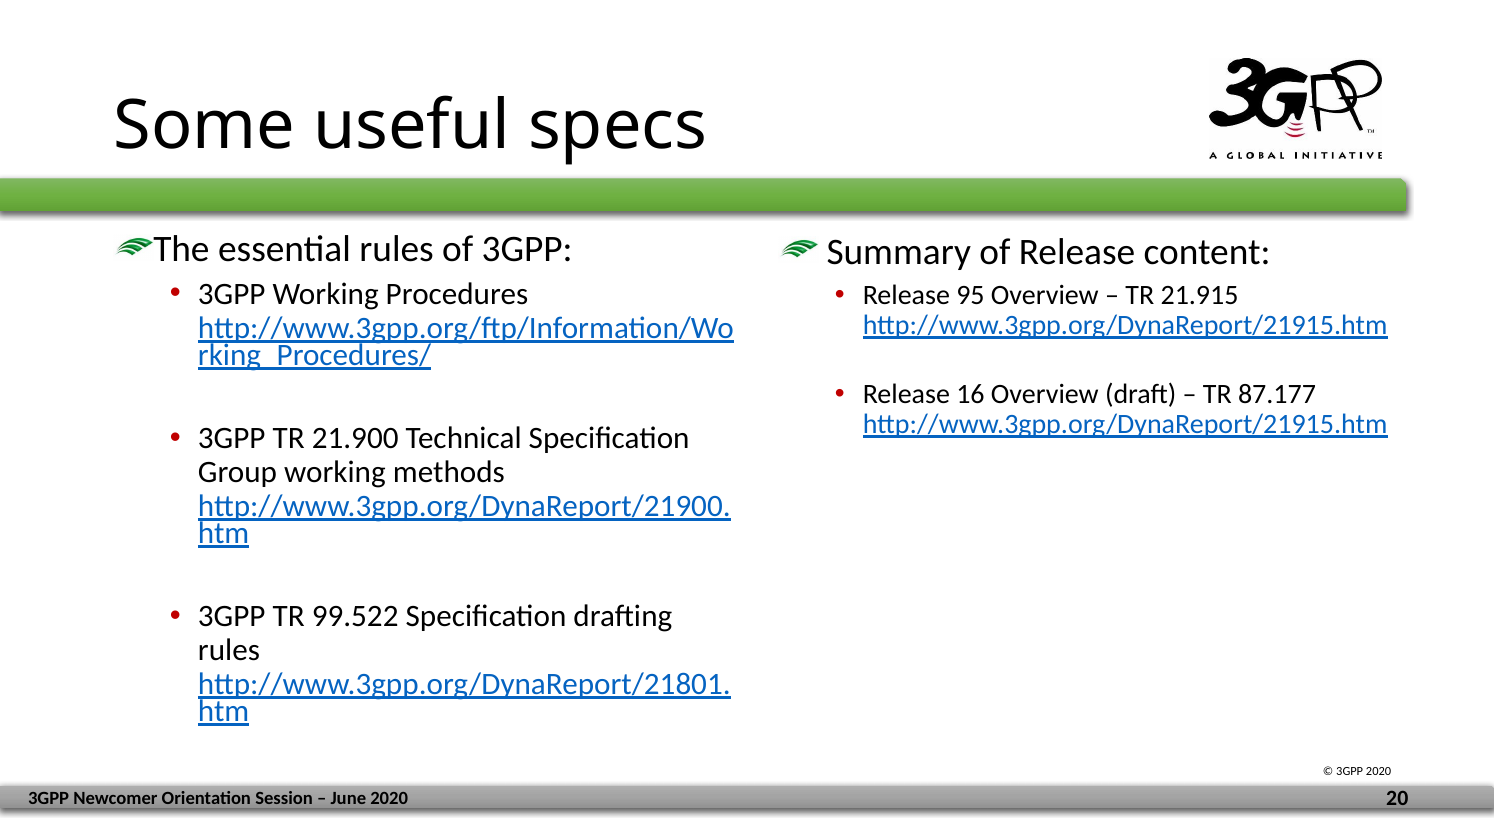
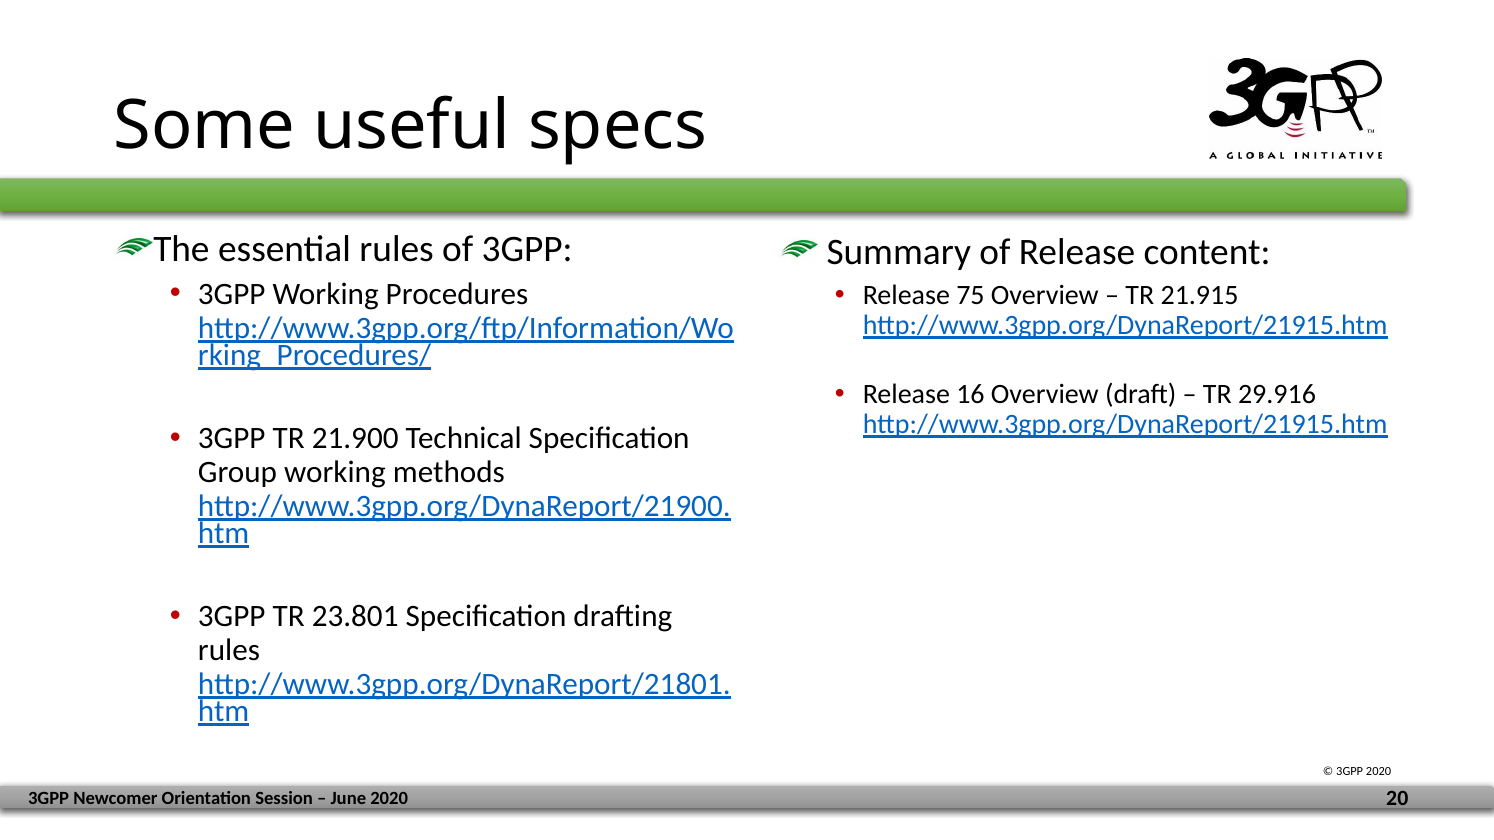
95: 95 -> 75
87.177: 87.177 -> 29.916
99.522: 99.522 -> 23.801
